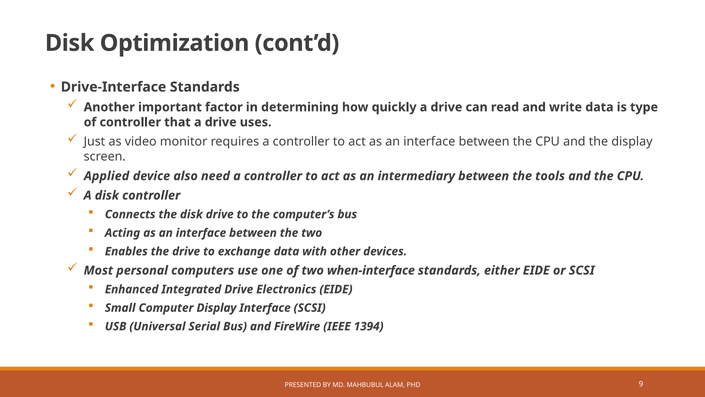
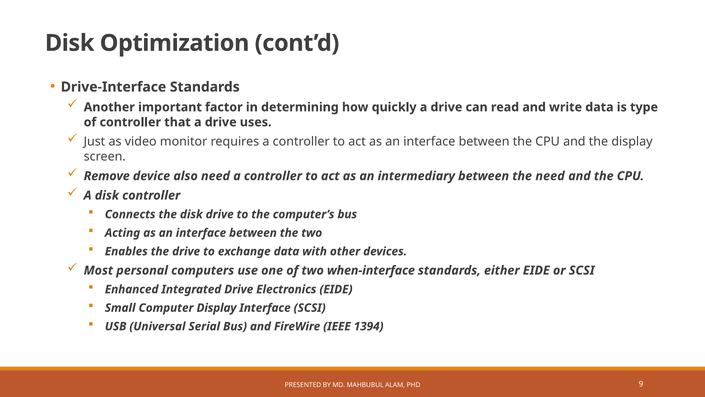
Applied: Applied -> Remove
the tools: tools -> need
